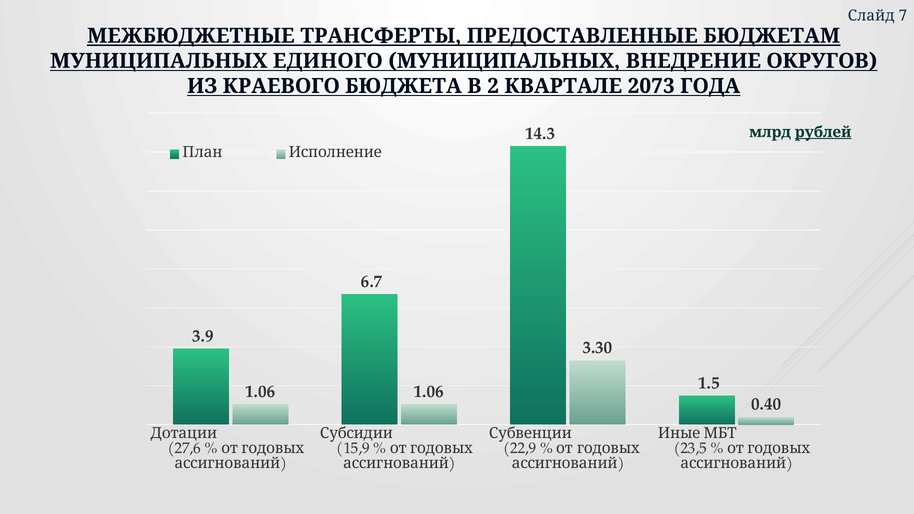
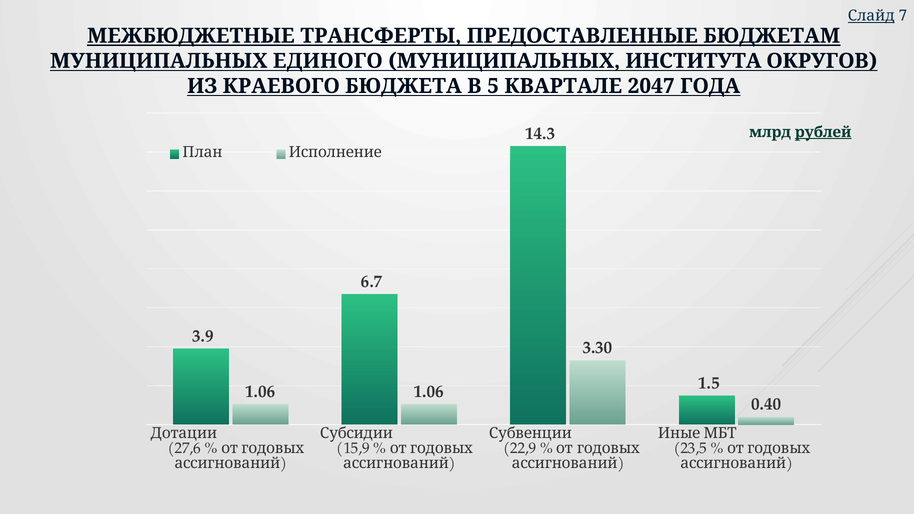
Слайд underline: none -> present
ВНЕДРЕНИЕ: ВНЕДРЕНИЕ -> ИНСТИТУТА
2: 2 -> 5
2073: 2073 -> 2047
